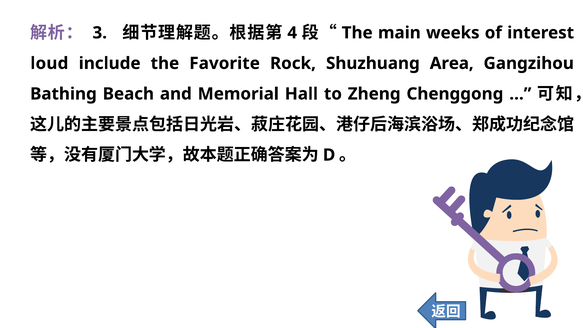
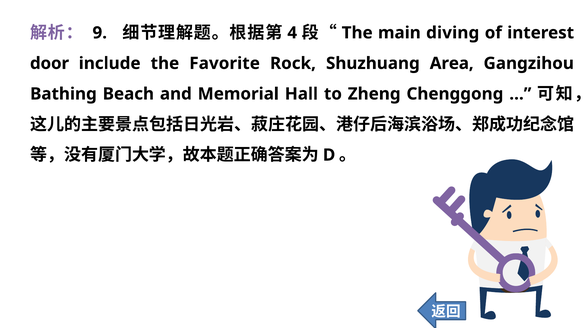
3: 3 -> 9
weeks: weeks -> diving
loud: loud -> door
